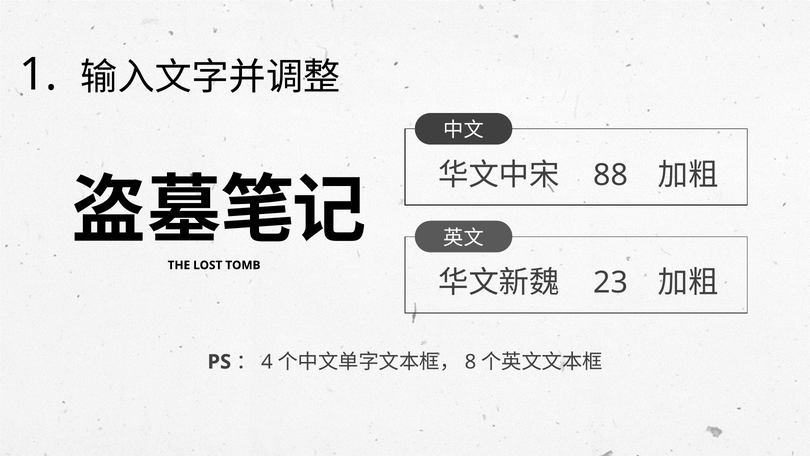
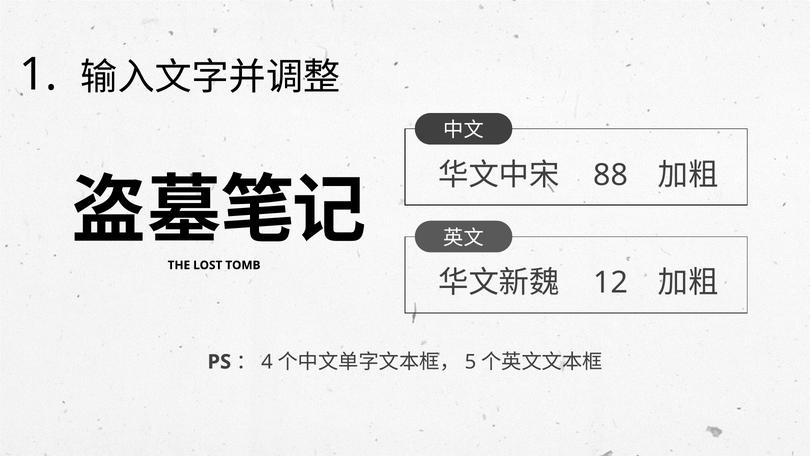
23: 23 -> 12
8: 8 -> 5
